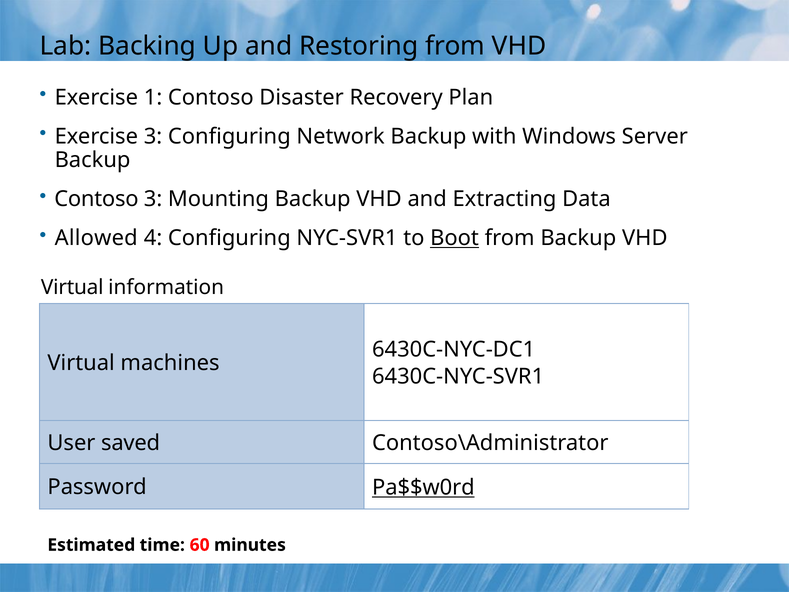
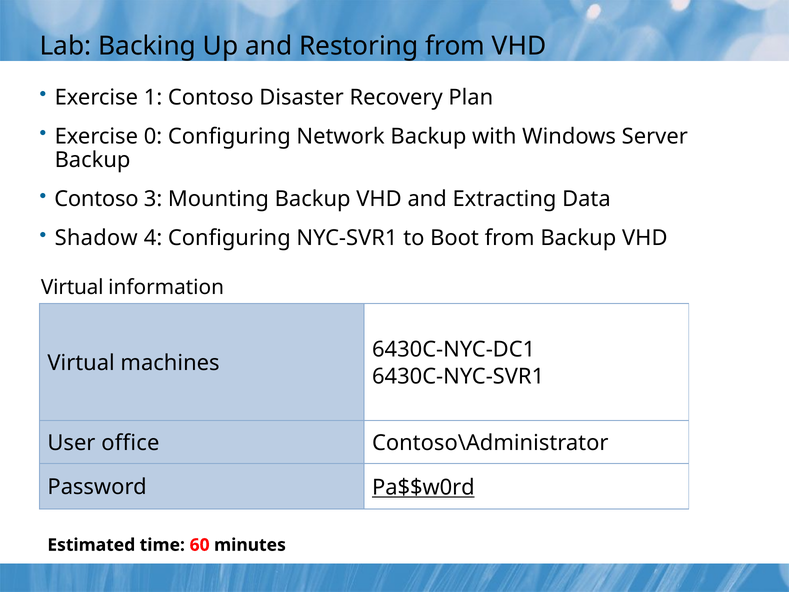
Exercise 3: 3 -> 0
Allowed: Allowed -> Shadow
Boot underline: present -> none
saved: saved -> office
